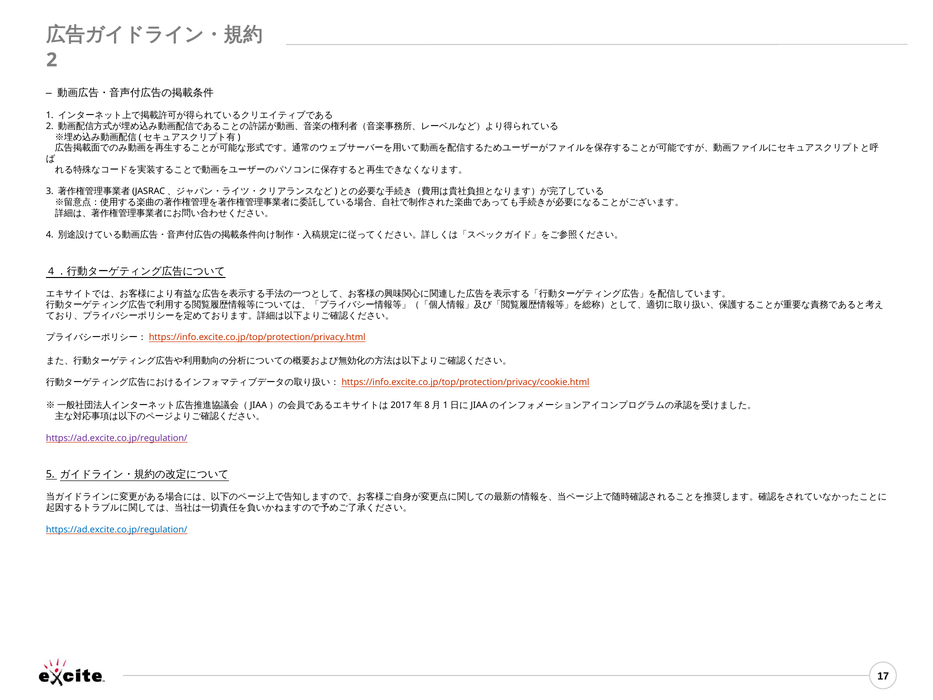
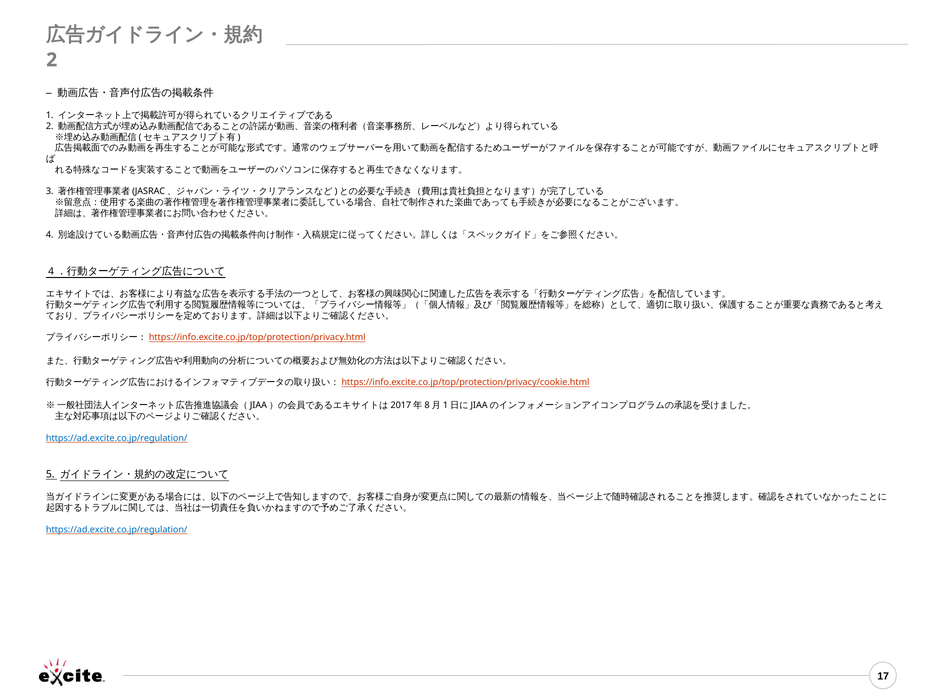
https://ad.excite.co.jp/regulation/ at (117, 438) colour: purple -> blue
